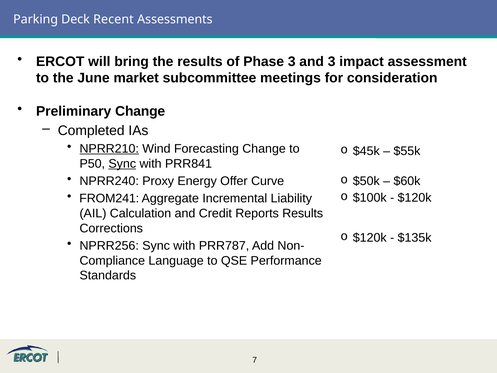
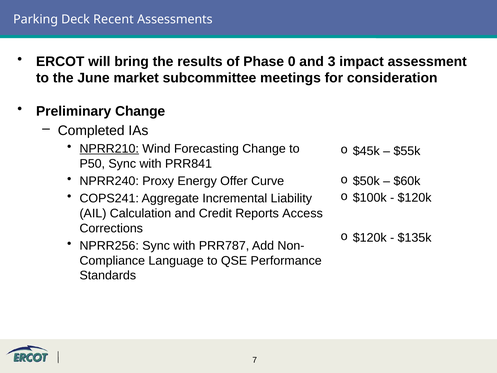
Phase 3: 3 -> 0
Sync at (122, 164) underline: present -> none
FROM241: FROM241 -> COPS241
Reports Results: Results -> Access
